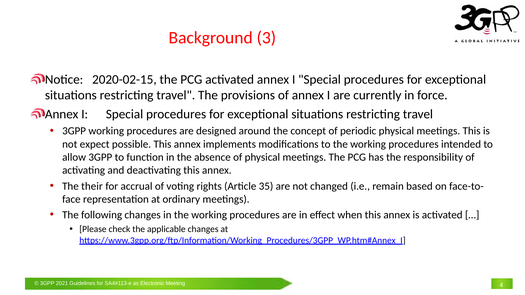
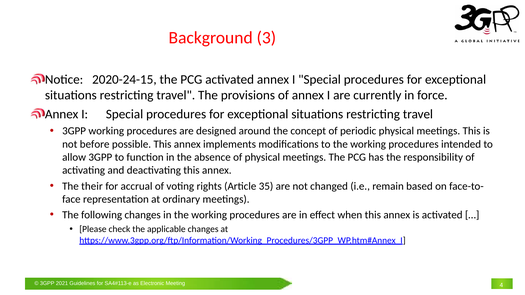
2020-02-15: 2020-02-15 -> 2020-24-15
expect: expect -> before
